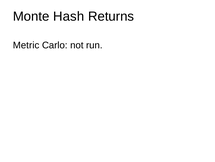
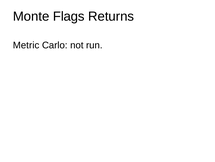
Hash: Hash -> Flags
